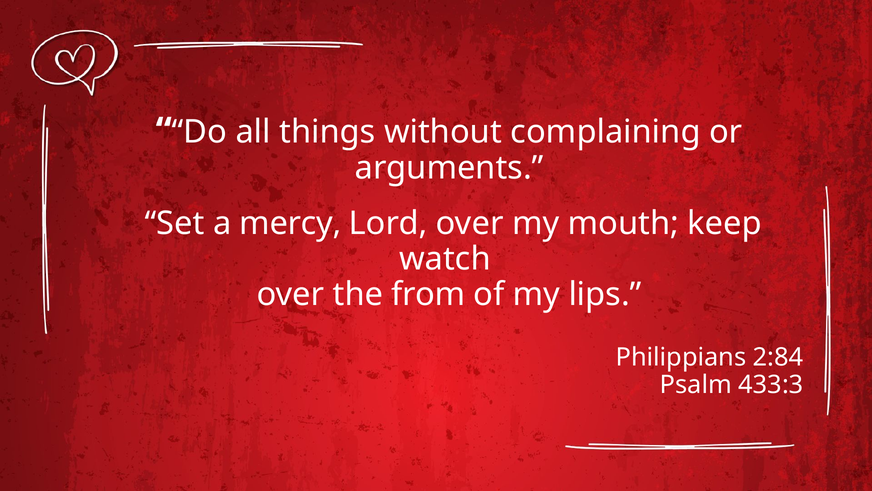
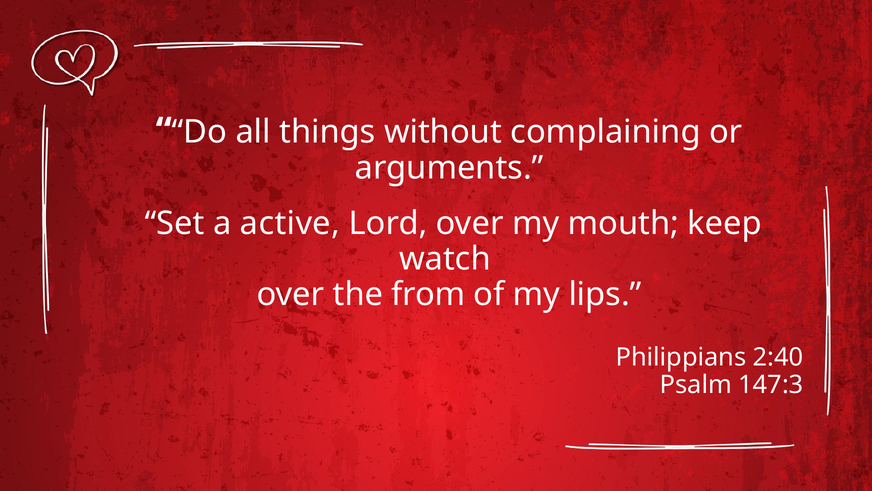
mercy: mercy -> active
2:84: 2:84 -> 2:40
433:3: 433:3 -> 147:3
